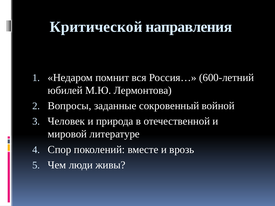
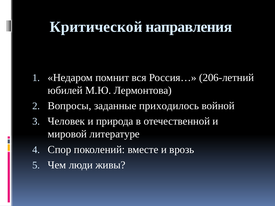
600-летний: 600-летний -> 206-летний
сокровенный: сокровенный -> приходилось
